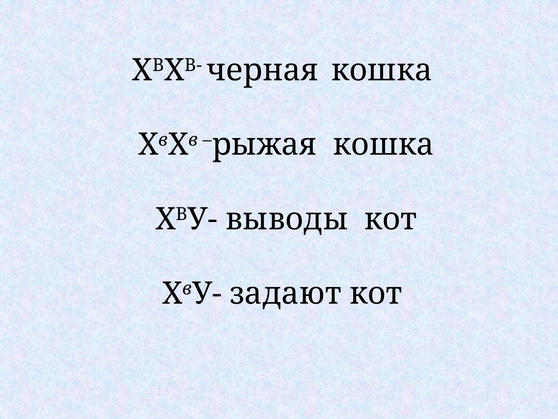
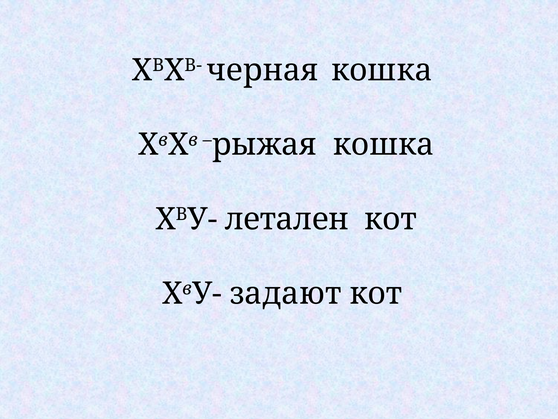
выводы: выводы -> летален
